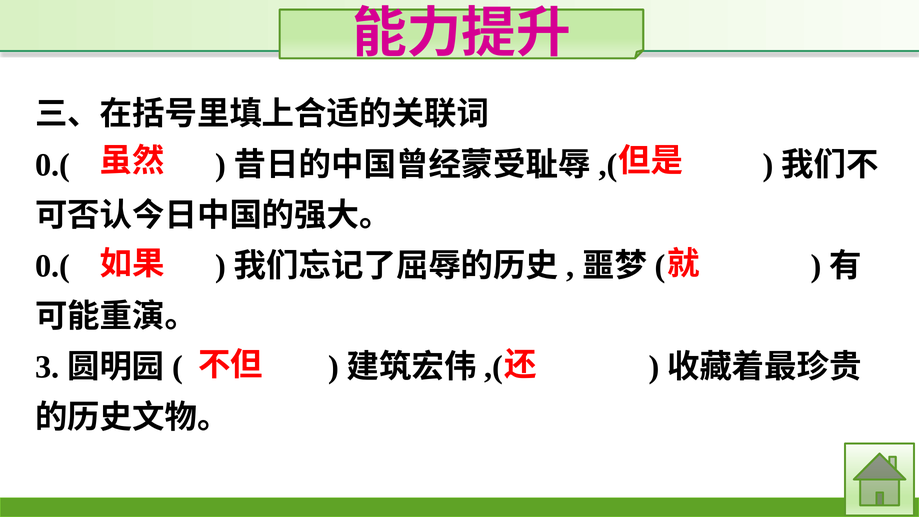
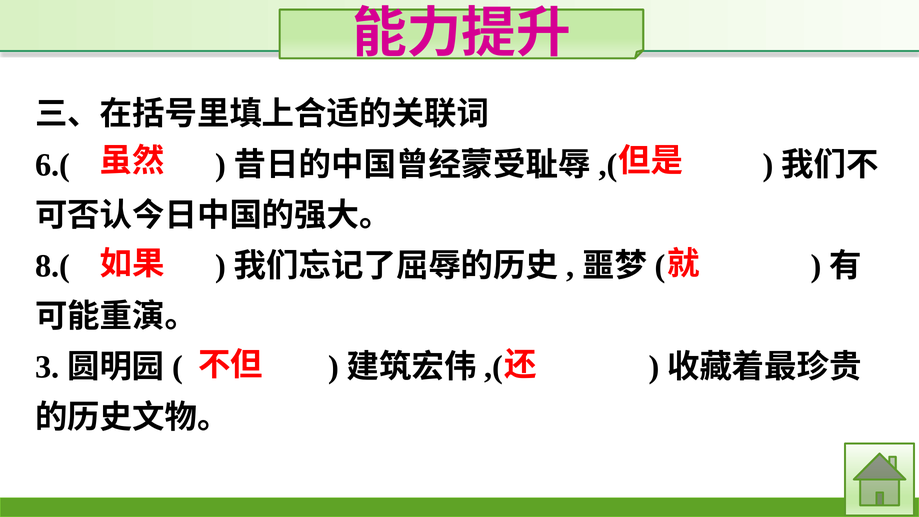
0.( at (53, 165): 0.( -> 6.(
0.( at (53, 266): 0.( -> 8.(
